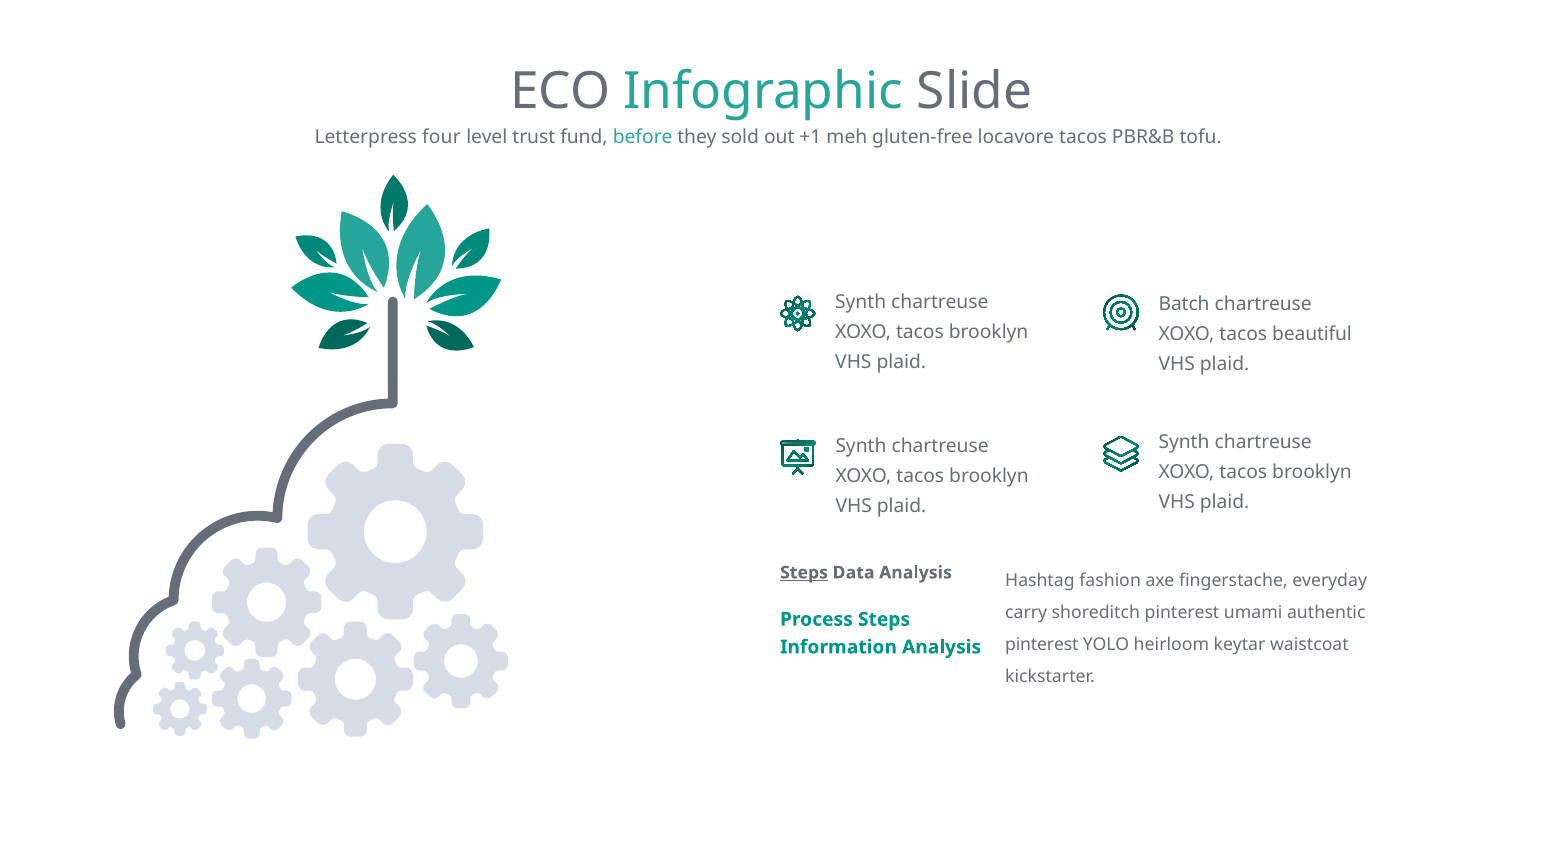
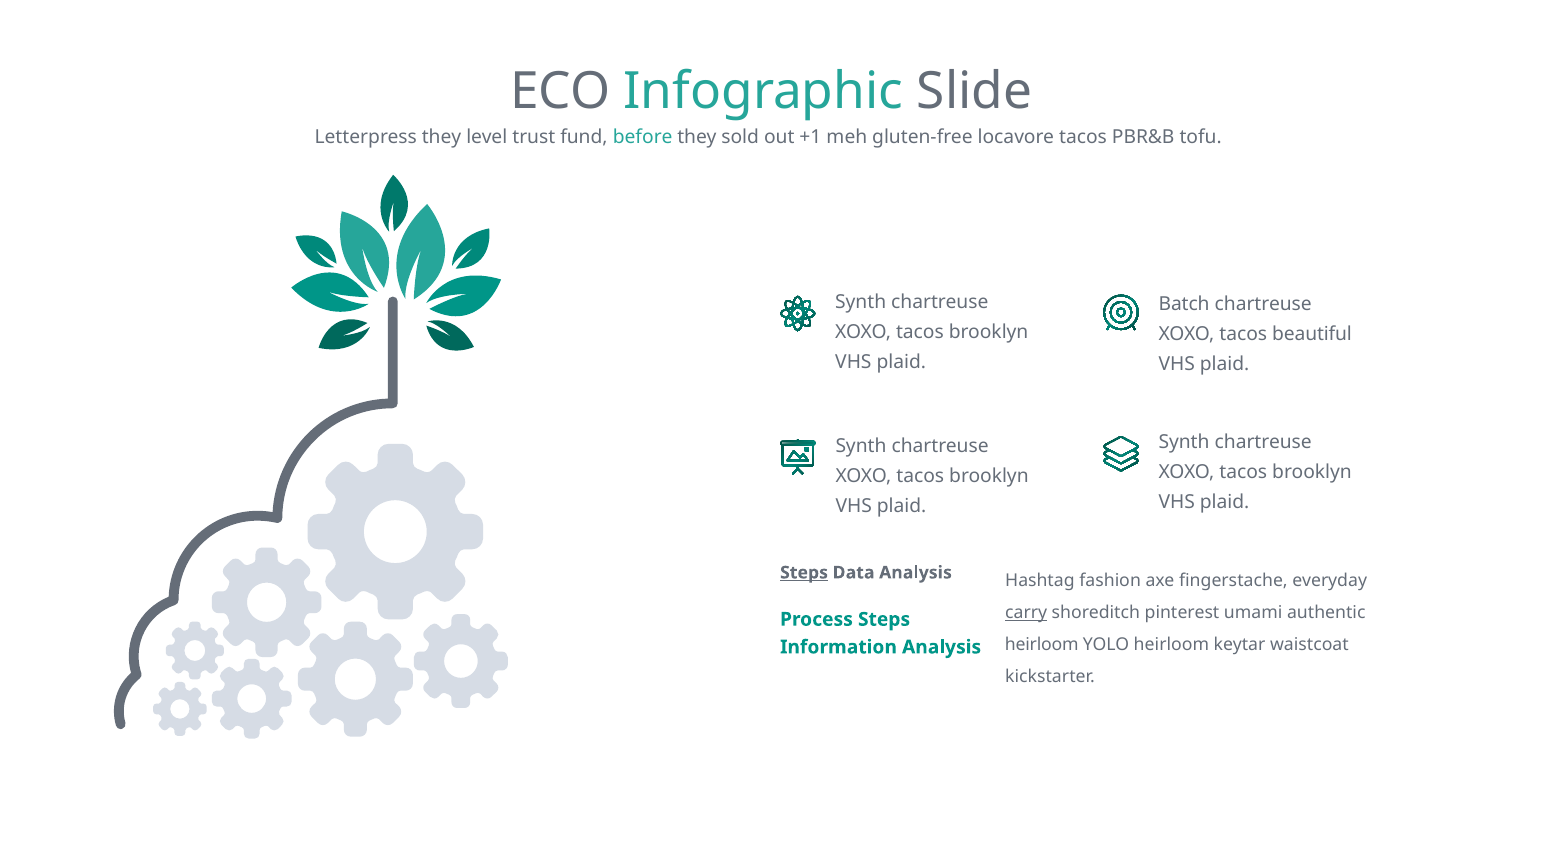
Letterpress four: four -> they
carry underline: none -> present
pinterest at (1042, 645): pinterest -> heirloom
